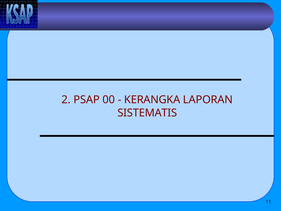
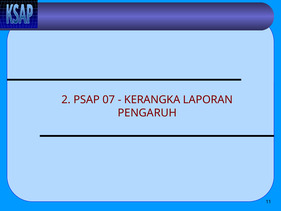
00: 00 -> 07
SISTEMATIS: SISTEMATIS -> PENGARUH
